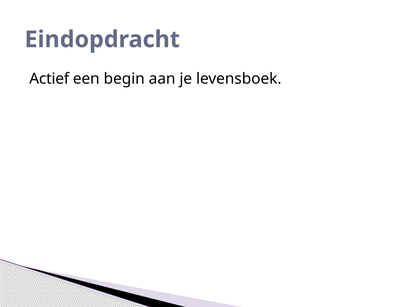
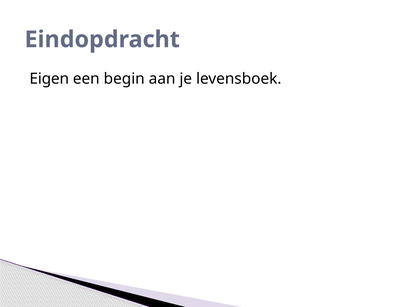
Actief: Actief -> Eigen
